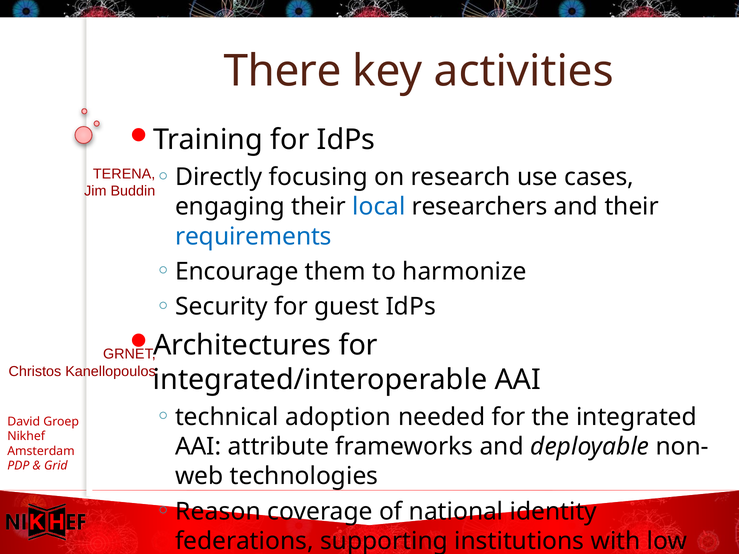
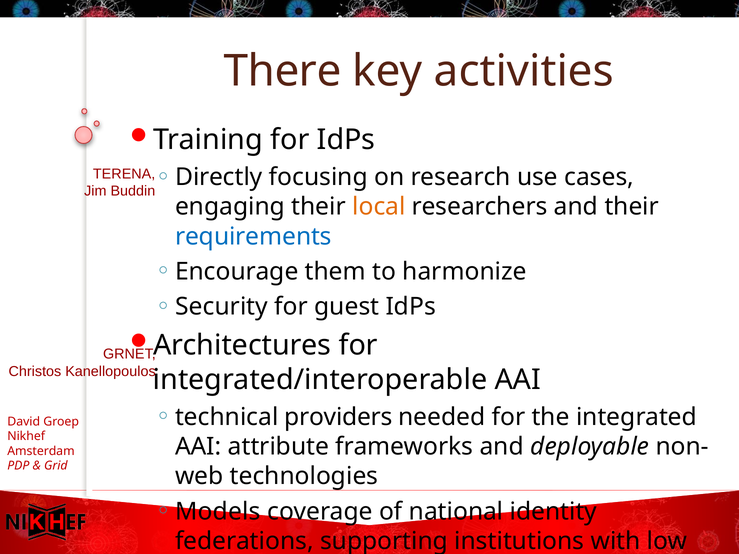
local colour: blue -> orange
adoption: adoption -> providers
Reason: Reason -> Models
